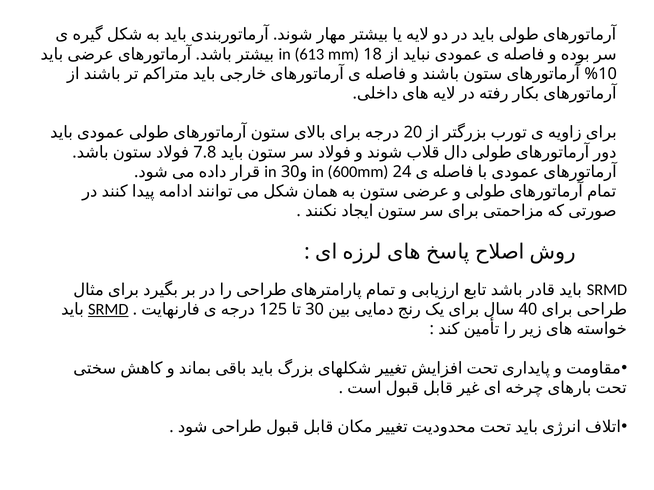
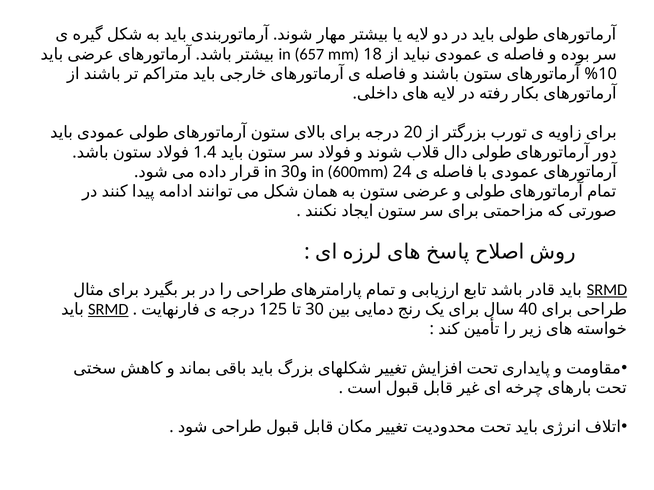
613: 613 -> 657
7.8: 7.8 -> 1.4
SRMD at (607, 290) underline: none -> present
